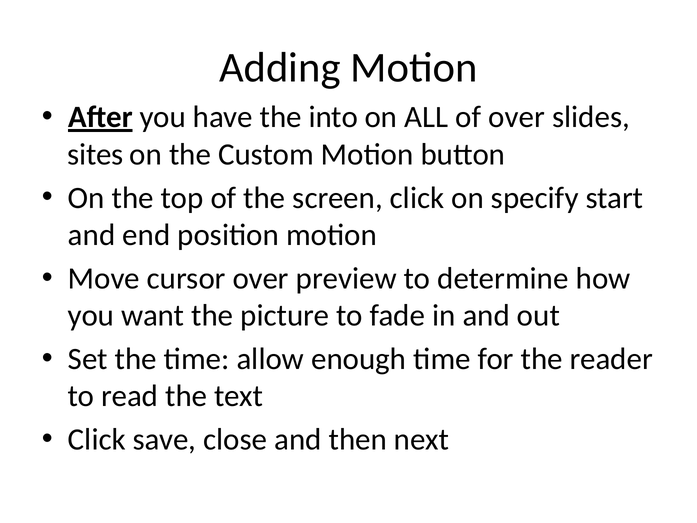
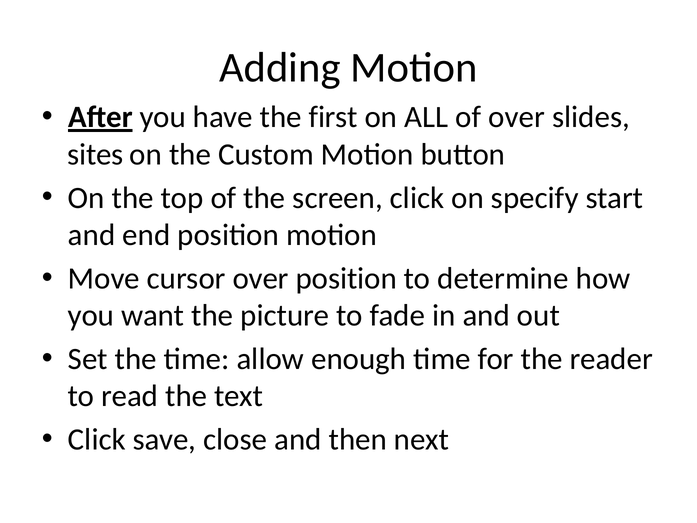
into: into -> first
over preview: preview -> position
